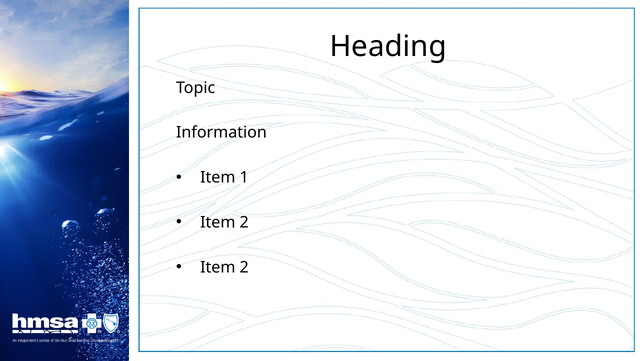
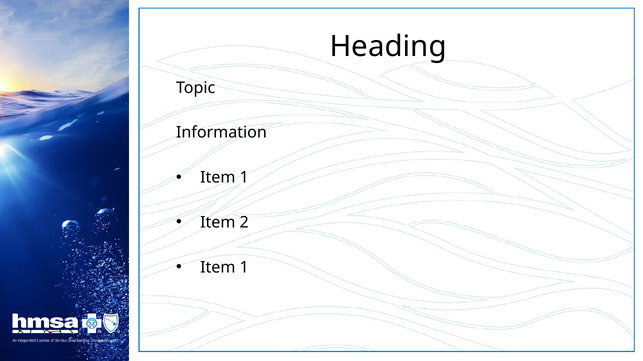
2 at (244, 268): 2 -> 1
